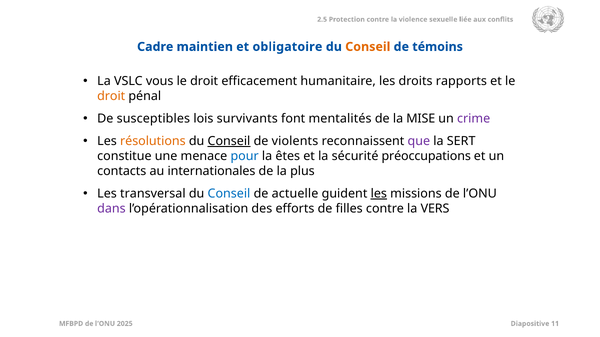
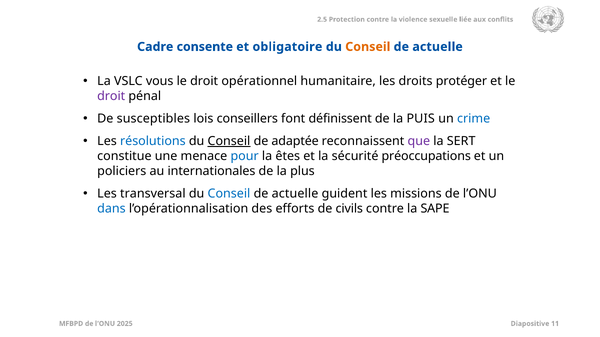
maintien: maintien -> consente
témoins at (438, 47): témoins -> actuelle
efficacement: efficacement -> opérationnel
rapports: rapports -> protéger
droit at (111, 96) colour: orange -> purple
survivants: survivants -> conseillers
mentalités: mentalités -> définissent
MISE: MISE -> PUIS
crime colour: purple -> blue
résolutions colour: orange -> blue
violents: violents -> adaptée
contacts: contacts -> policiers
les at (379, 194) underline: present -> none
dans colour: purple -> blue
filles: filles -> civils
VERS: VERS -> SAPE
